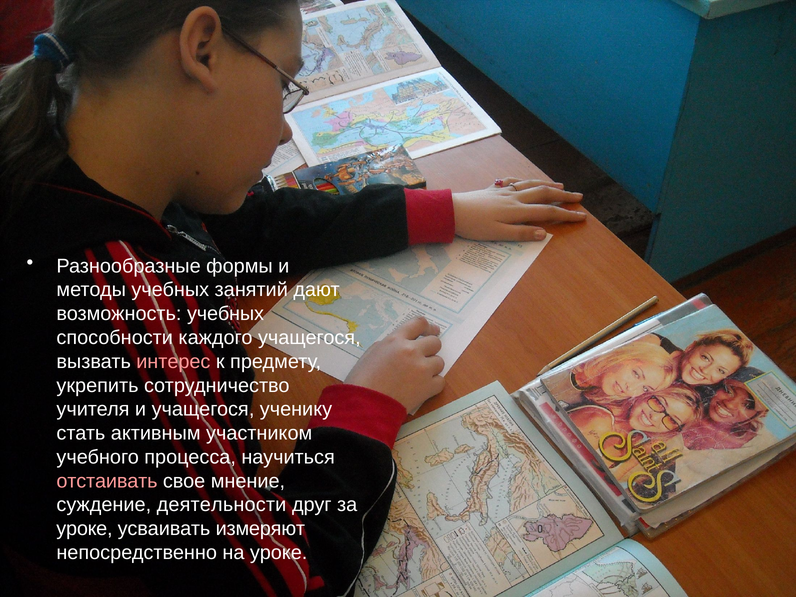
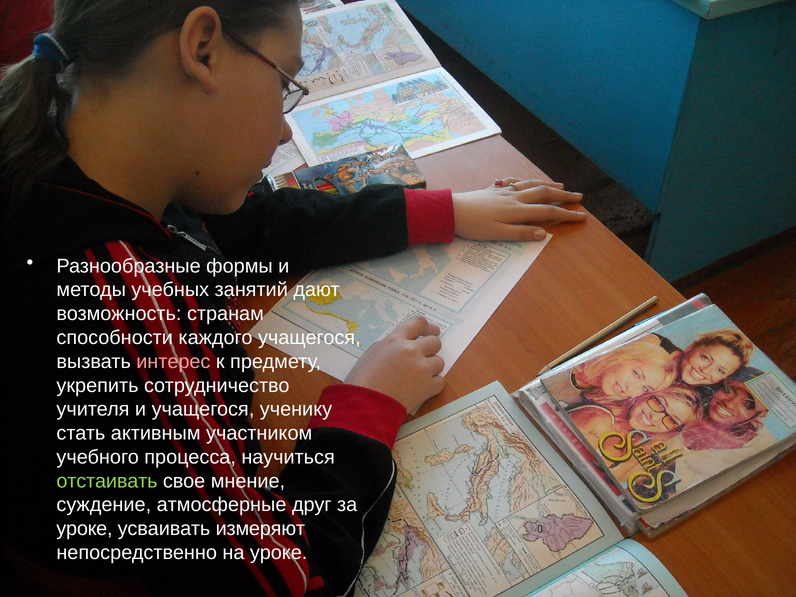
возможность учебных: учебных -> странам
отстаивать colour: pink -> light green
деятельности: деятельности -> атмосферные
